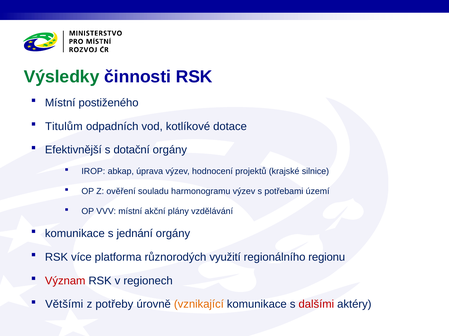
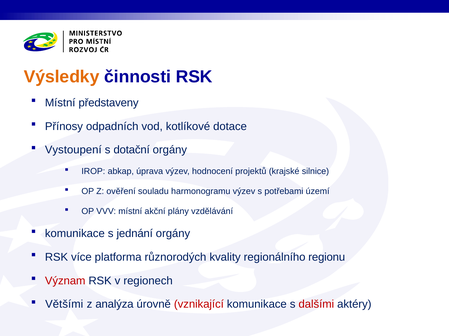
Výsledky colour: green -> orange
postiženého: postiženého -> představeny
Titulům: Titulům -> Přínosy
Efektivnější: Efektivnější -> Vystoupení
využití: využití -> kvality
potřeby: potřeby -> analýza
vznikající colour: orange -> red
